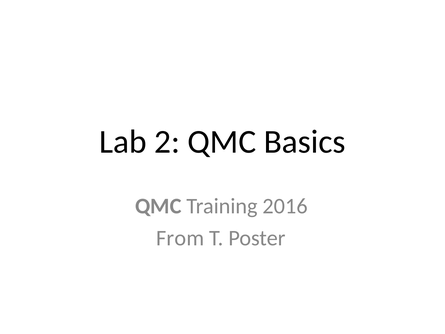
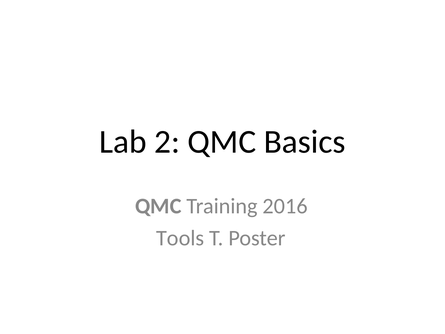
From: From -> Tools
